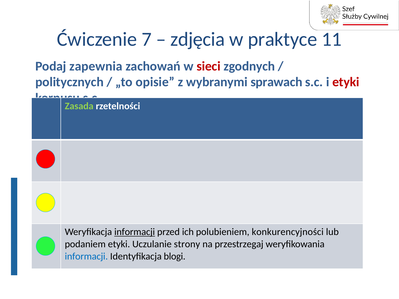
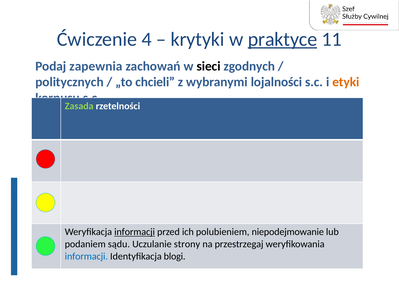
7: 7 -> 4
zdjęcia: zdjęcia -> krytyki
praktyce underline: none -> present
sieci colour: red -> black
opisie: opisie -> chcieli
sprawach: sprawach -> lojalności
etyki at (346, 82) colour: red -> orange
konkurencyjności: konkurencyjności -> niepodejmowanie
podaniem etyki: etyki -> sądu
